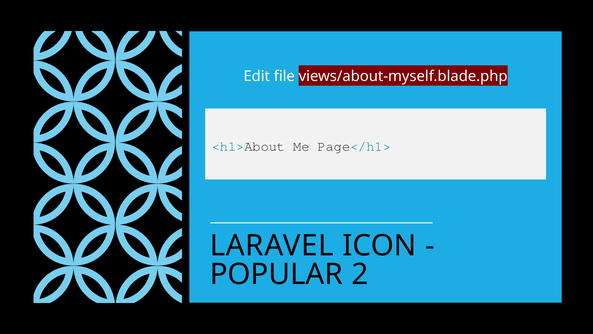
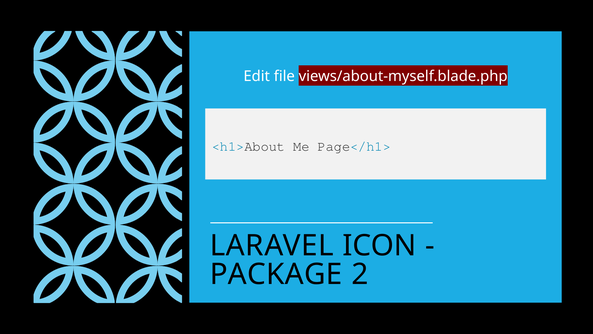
POPULAR: POPULAR -> PACKAGE
